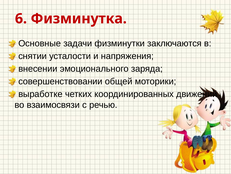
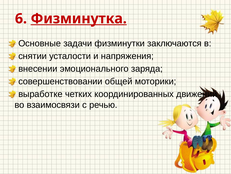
Физминутка underline: none -> present
